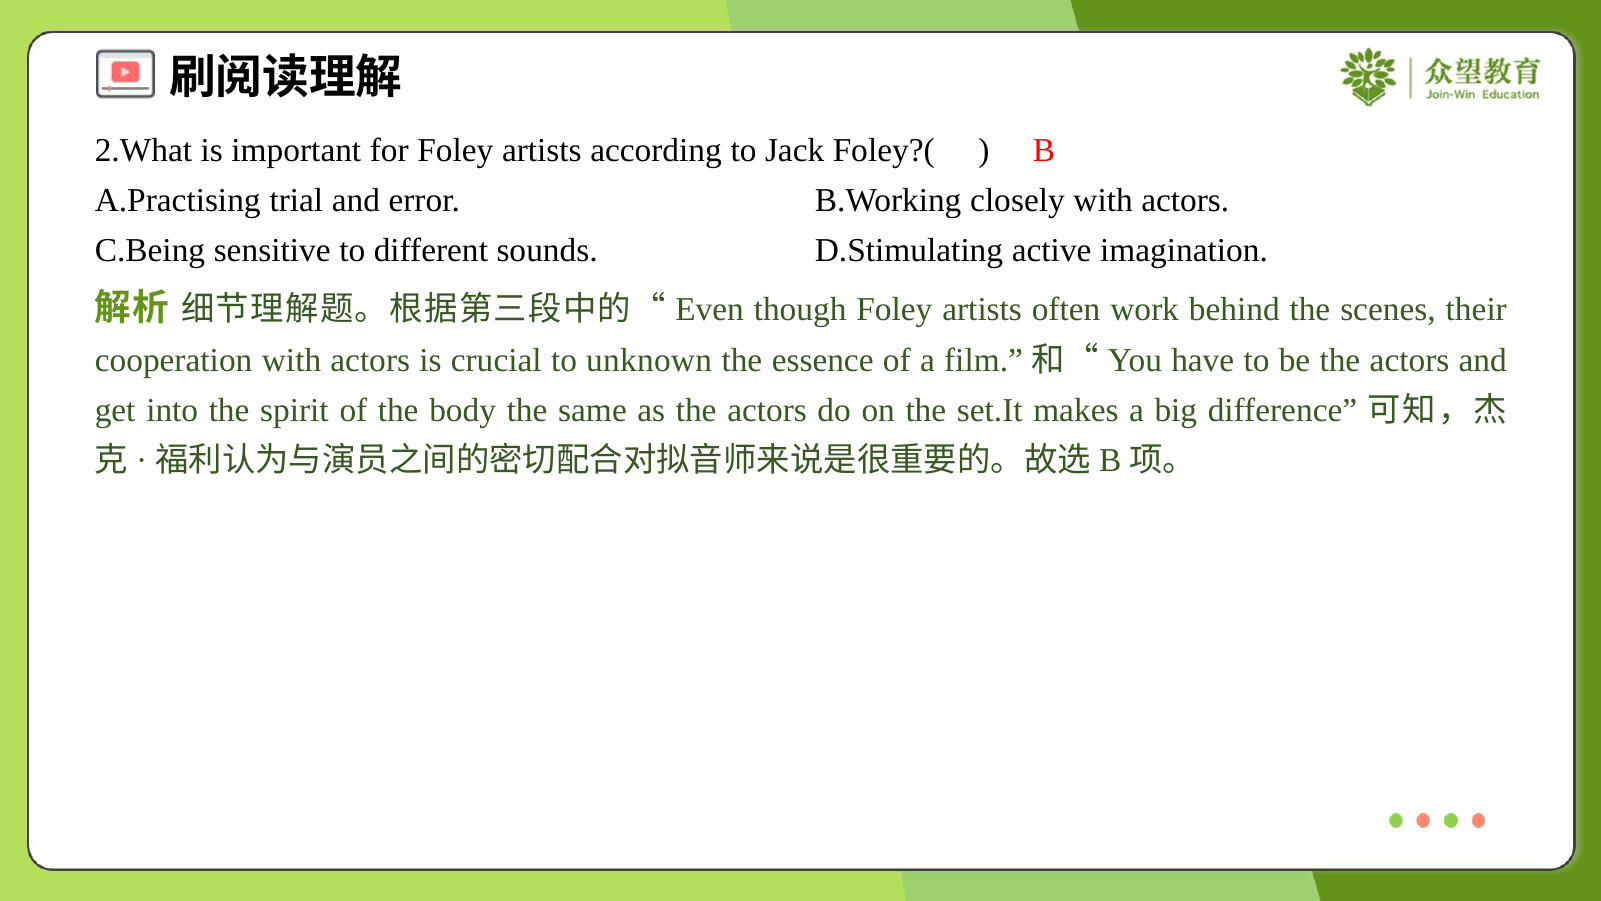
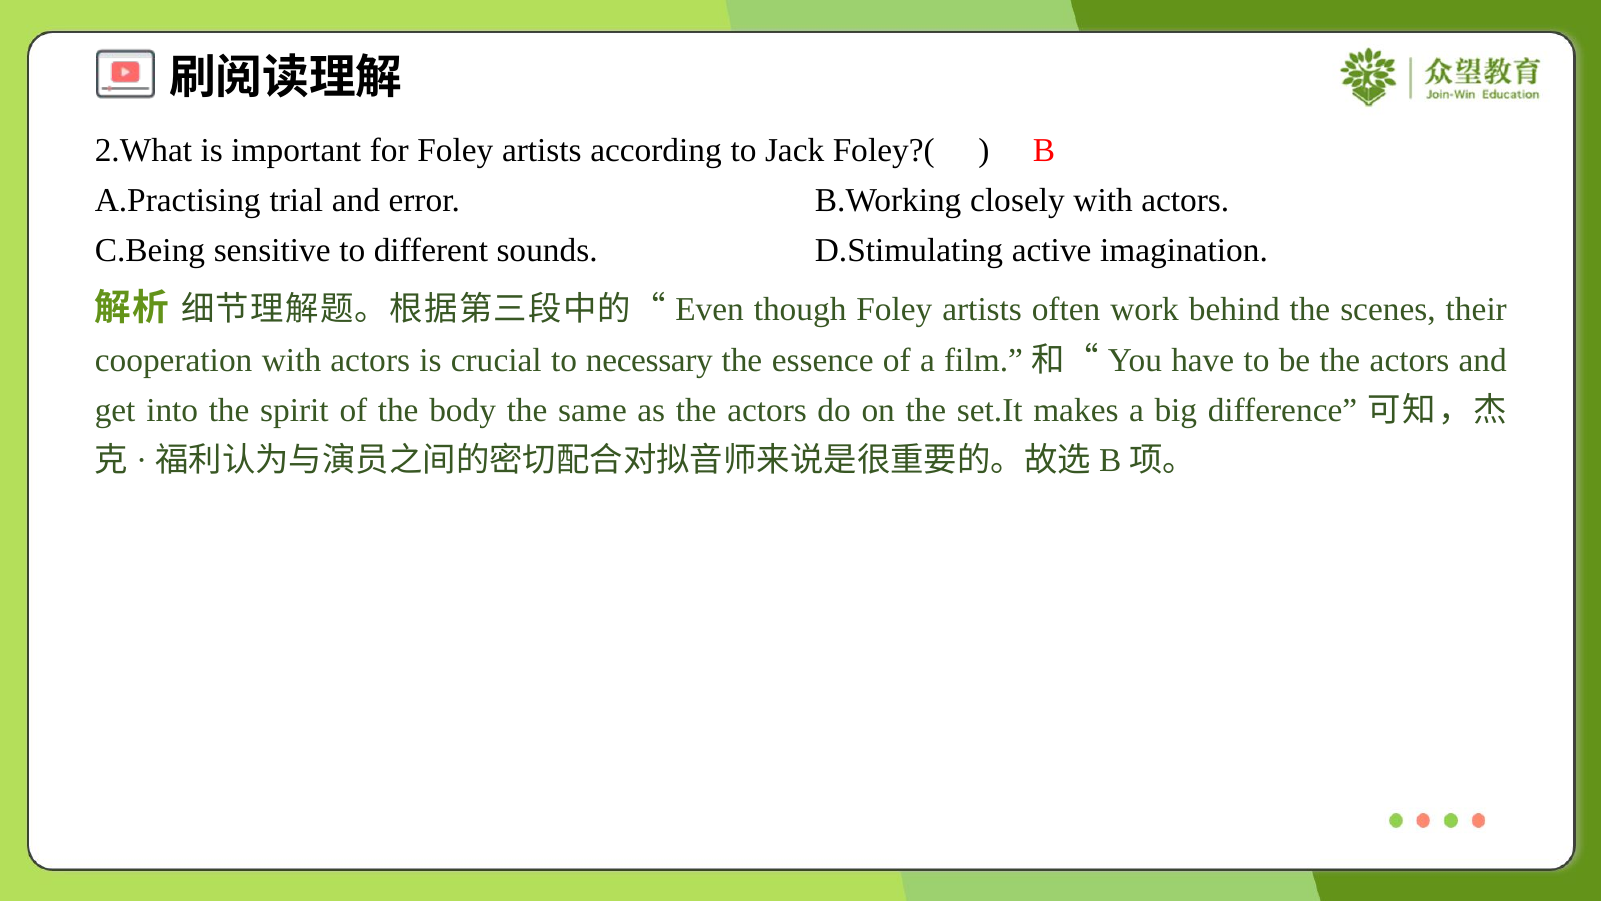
unknown: unknown -> necessary
